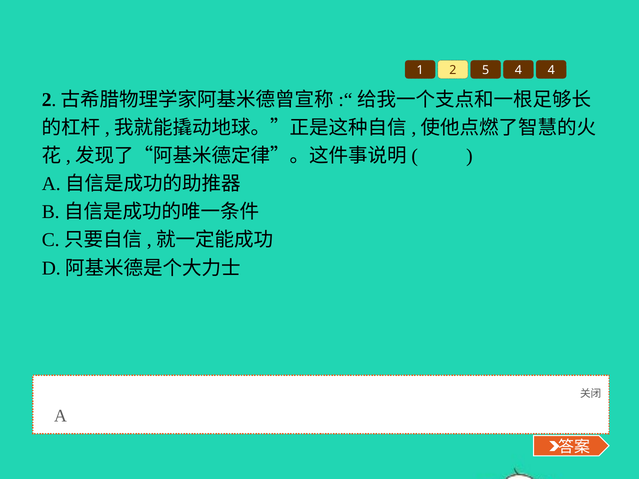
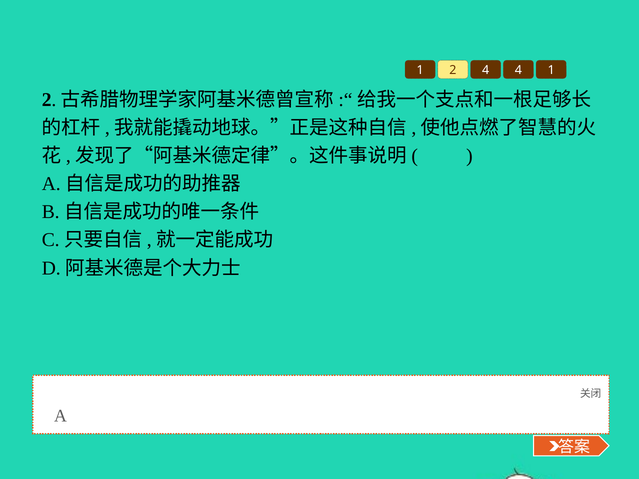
2 5: 5 -> 4
4 4: 4 -> 1
